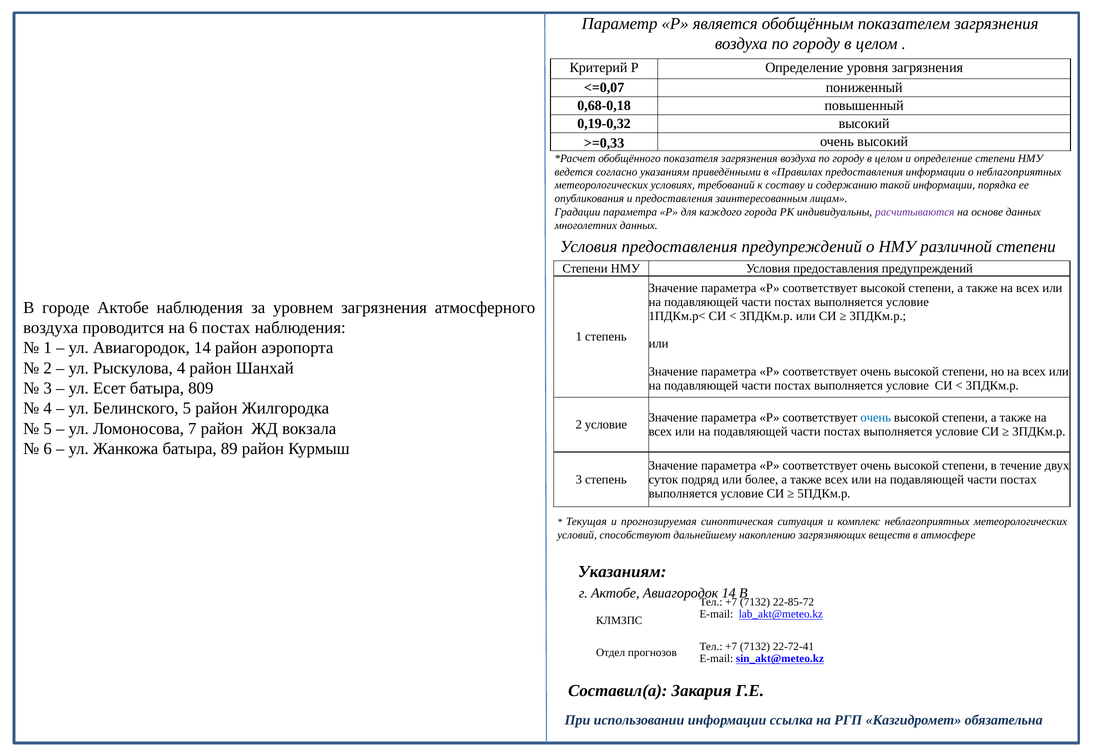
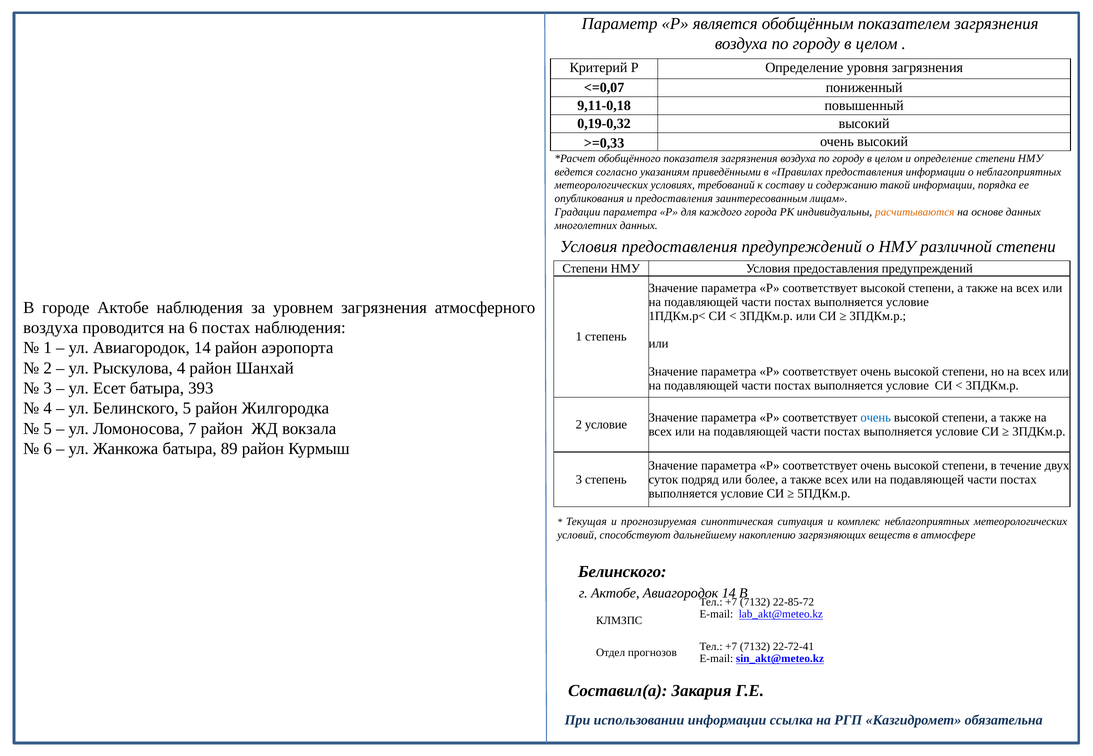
0,68-0,18: 0,68-0,18 -> 9,11-0,18
расчитываются colour: purple -> orange
809: 809 -> 393
Указаниям at (622, 572): Указаниям -> Белинского
